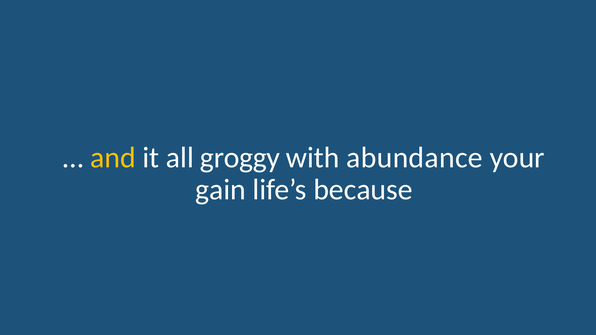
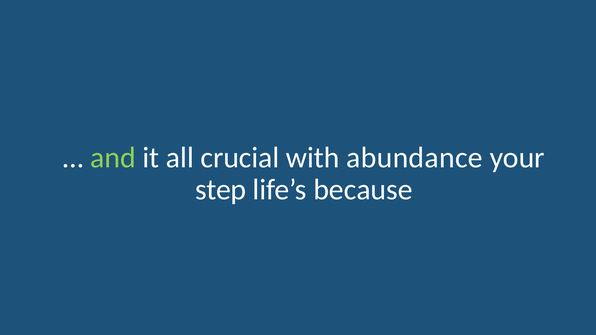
and colour: yellow -> light green
groggy: groggy -> crucial
gain: gain -> step
